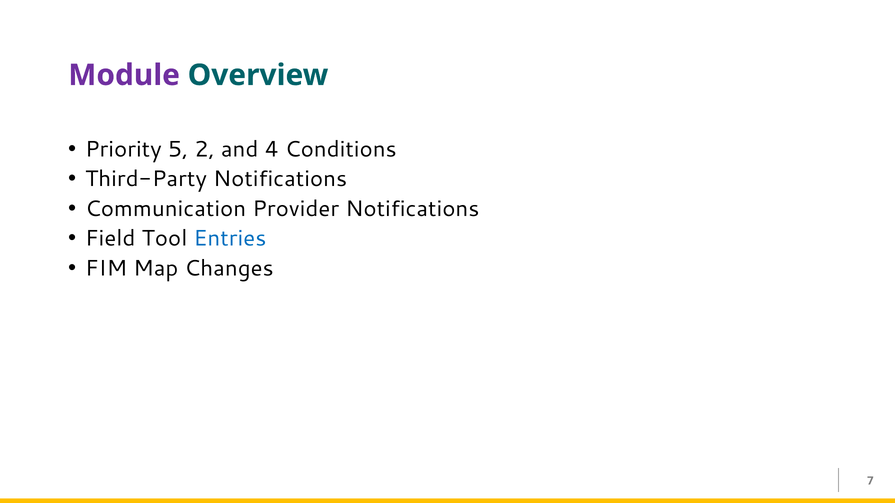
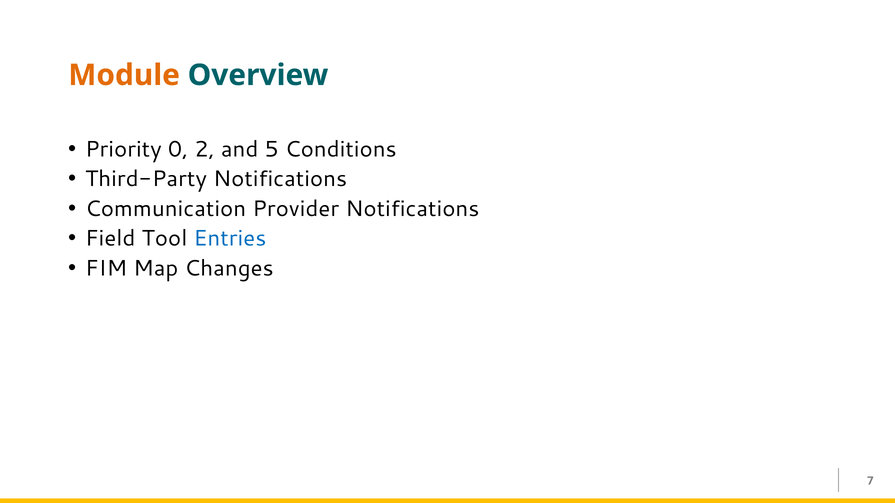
Module colour: purple -> orange
5: 5 -> 0
4: 4 -> 5
